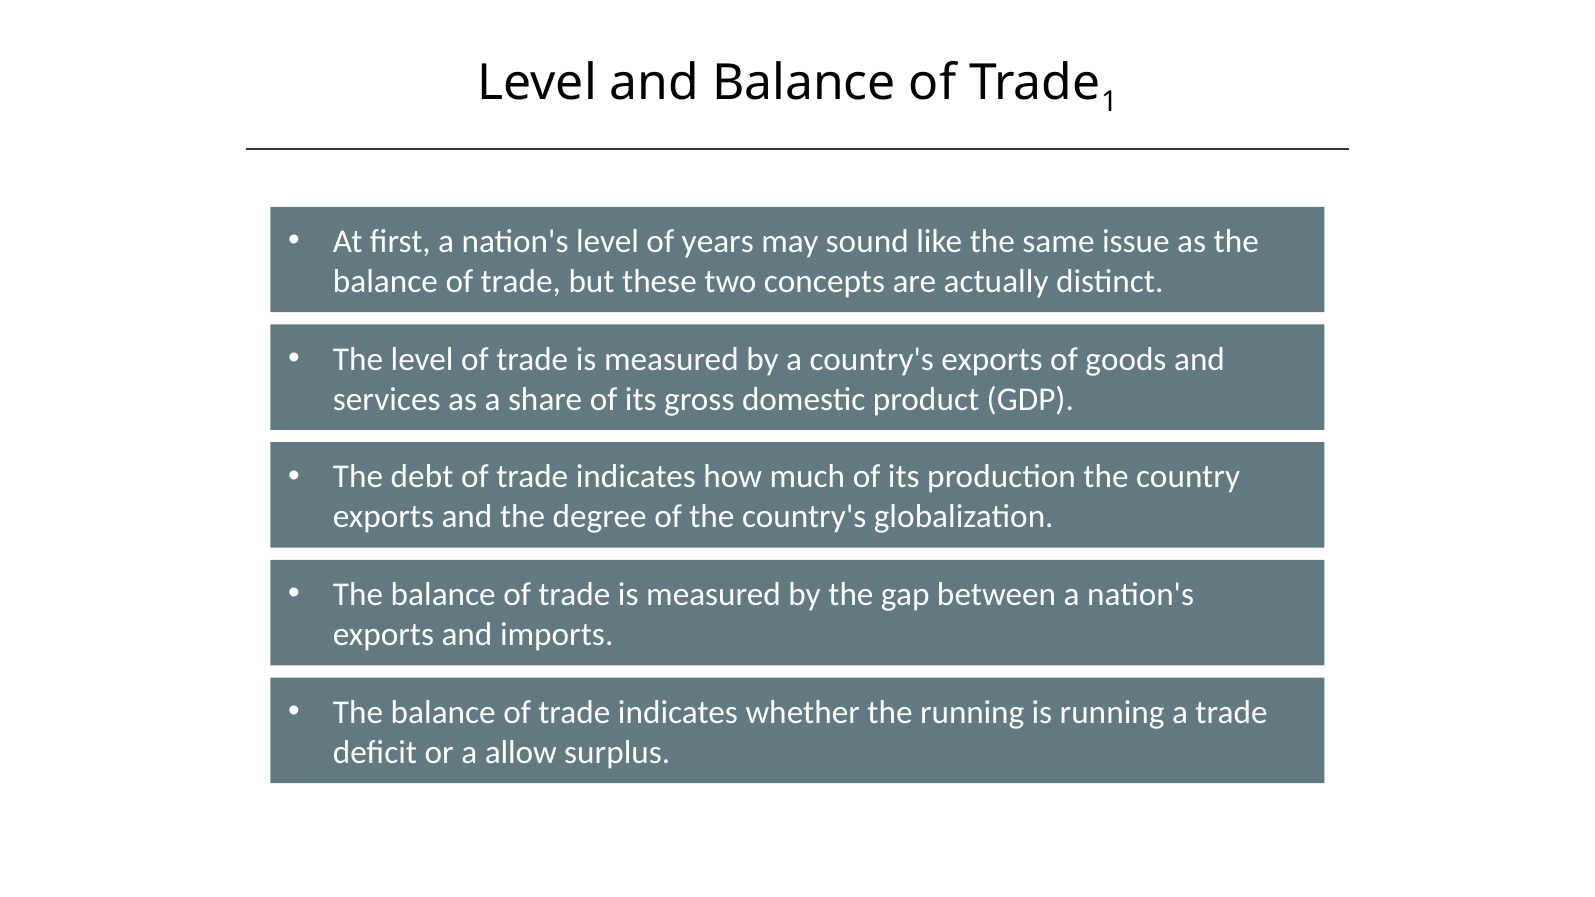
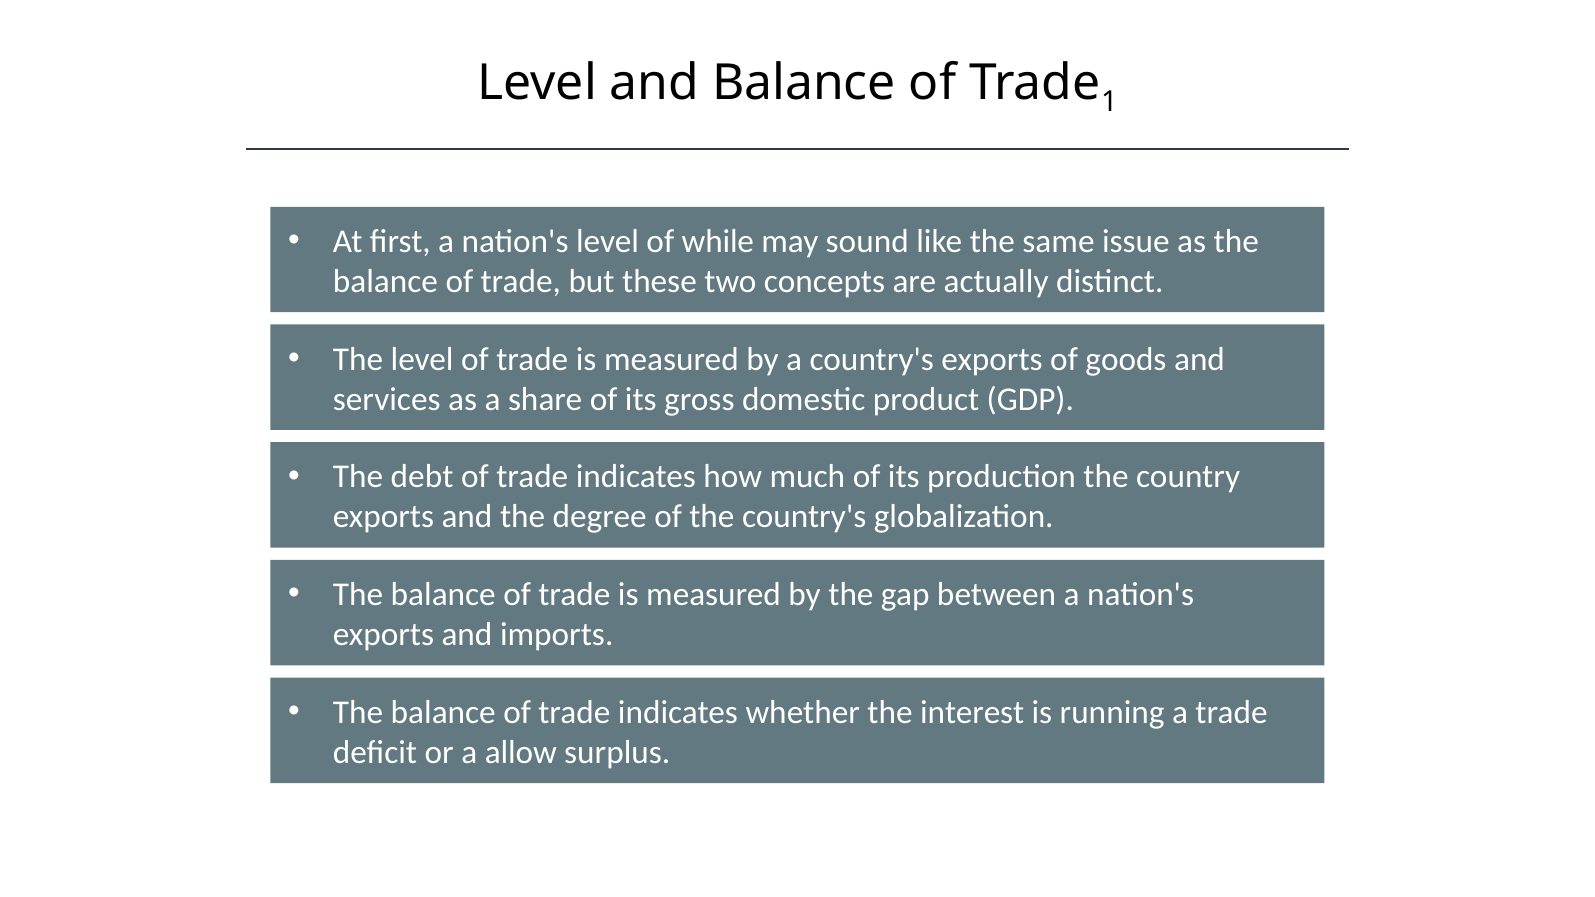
years: years -> while
the running: running -> interest
